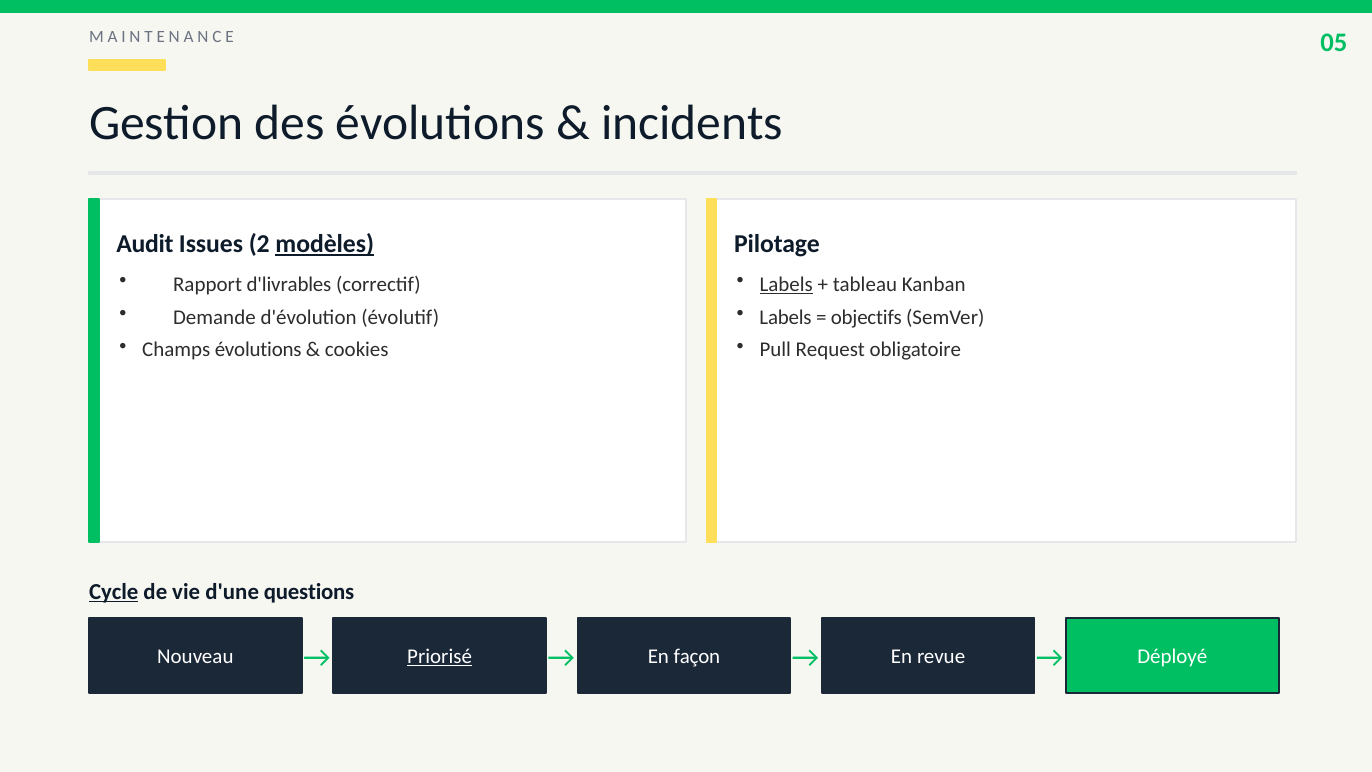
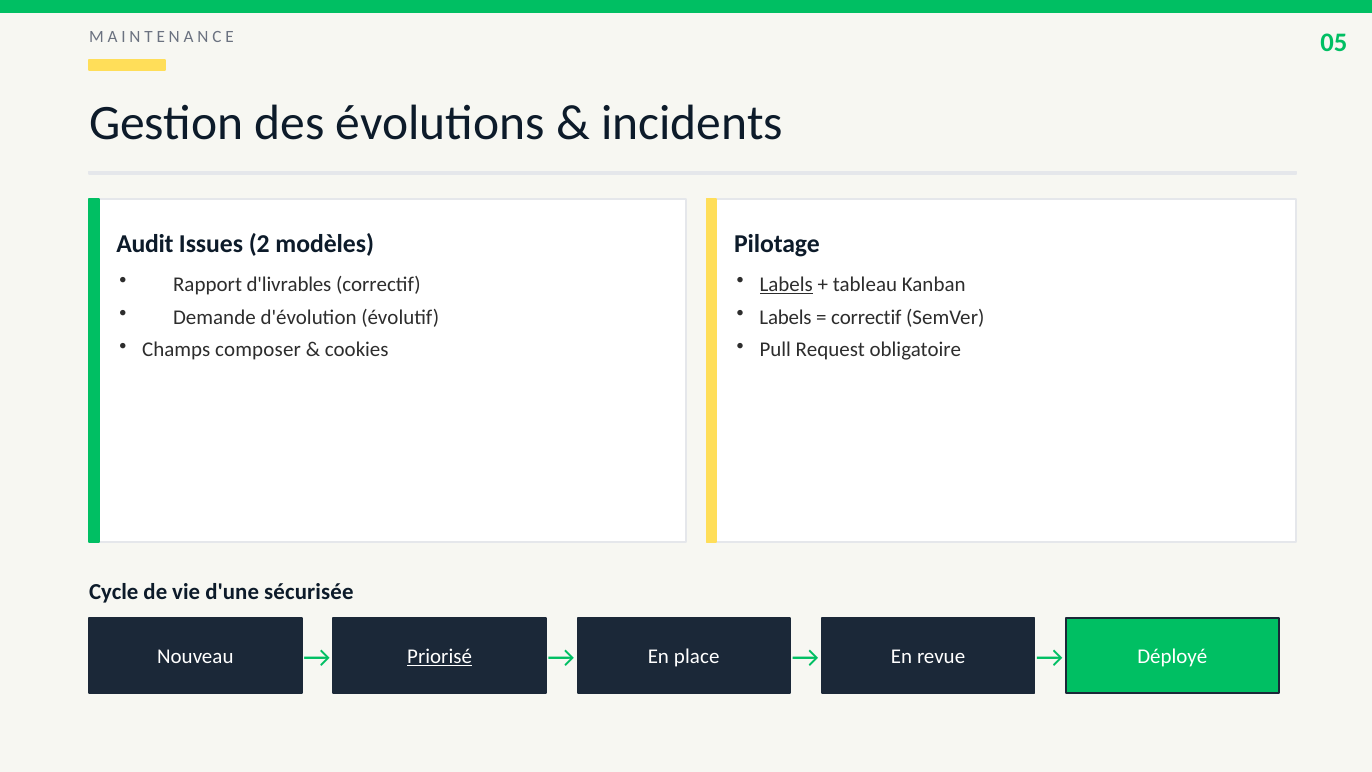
modèles underline: present -> none
objectifs at (866, 317): objectifs -> correctif
Champs évolutions: évolutions -> composer
Cycle underline: present -> none
questions: questions -> sécurisée
façon: façon -> place
